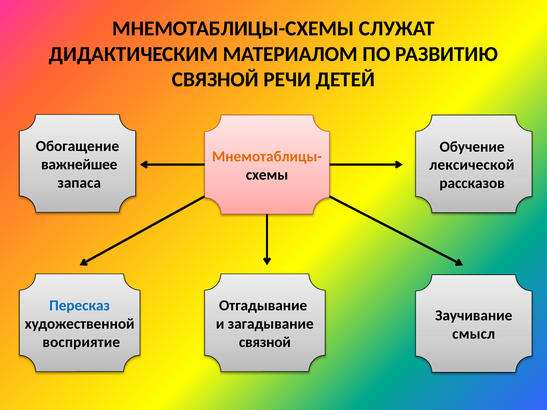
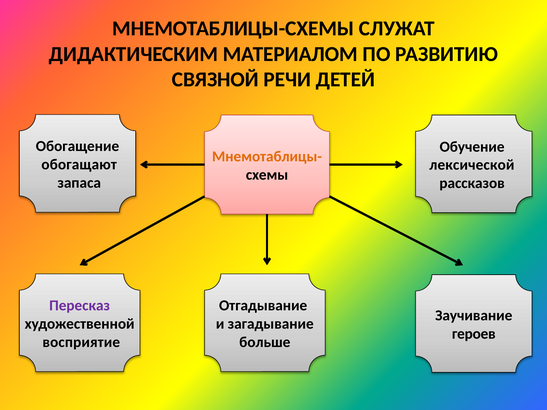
важнейшее: важнейшее -> обогащают
Пересказ colour: blue -> purple
смысл: смысл -> героев
связной at (265, 342): связной -> больше
